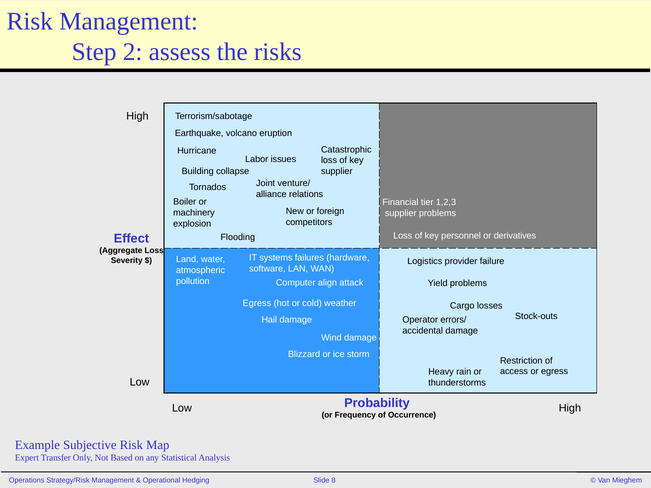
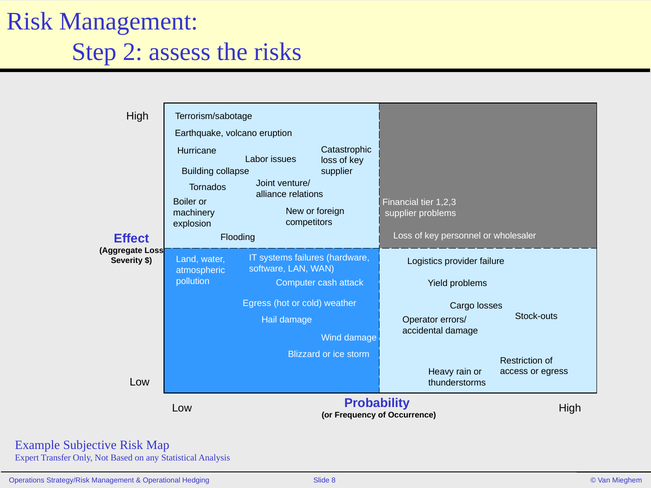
derivatives: derivatives -> wholesaler
align: align -> cash
